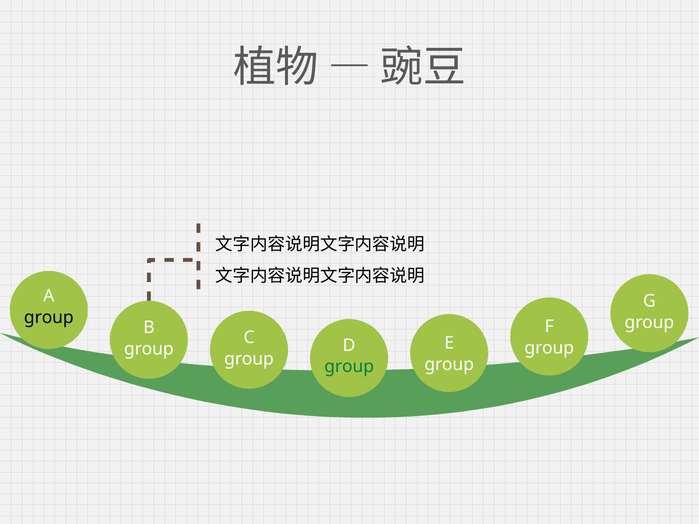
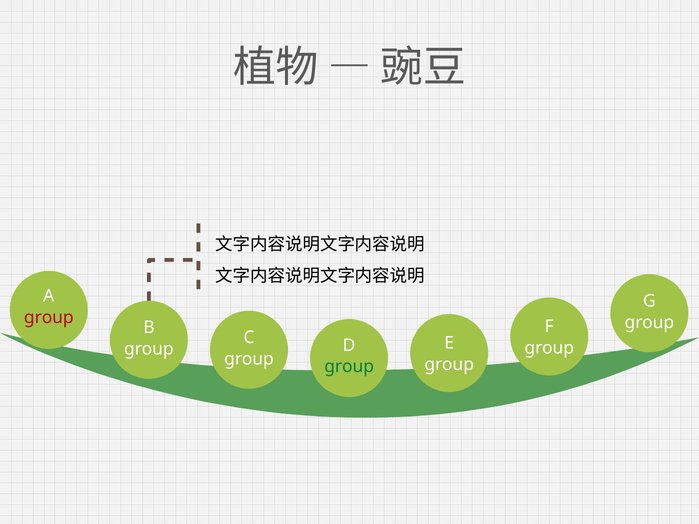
group at (49, 318) colour: black -> red
